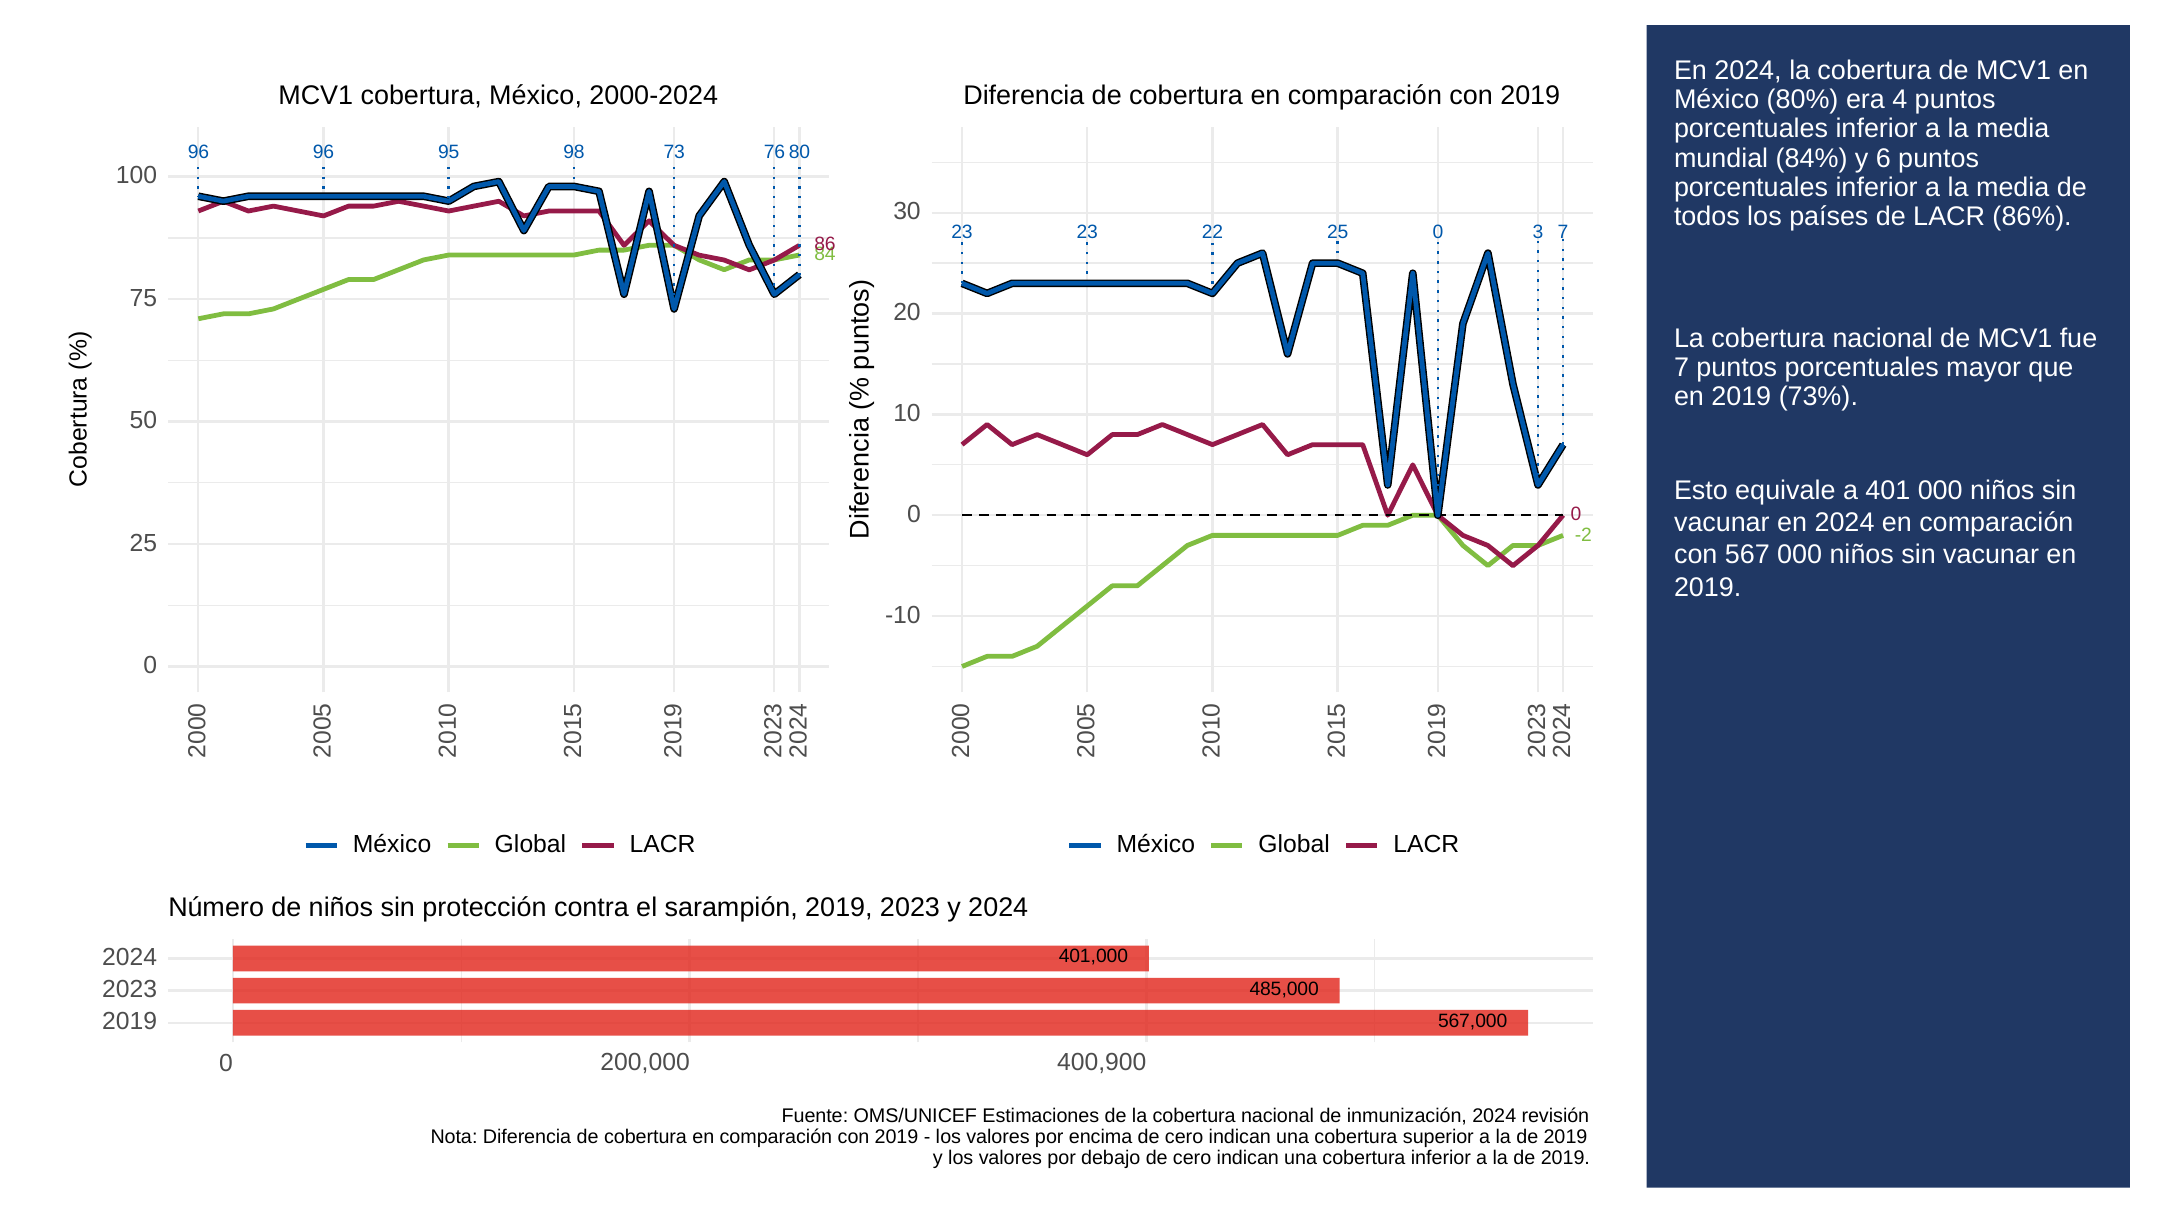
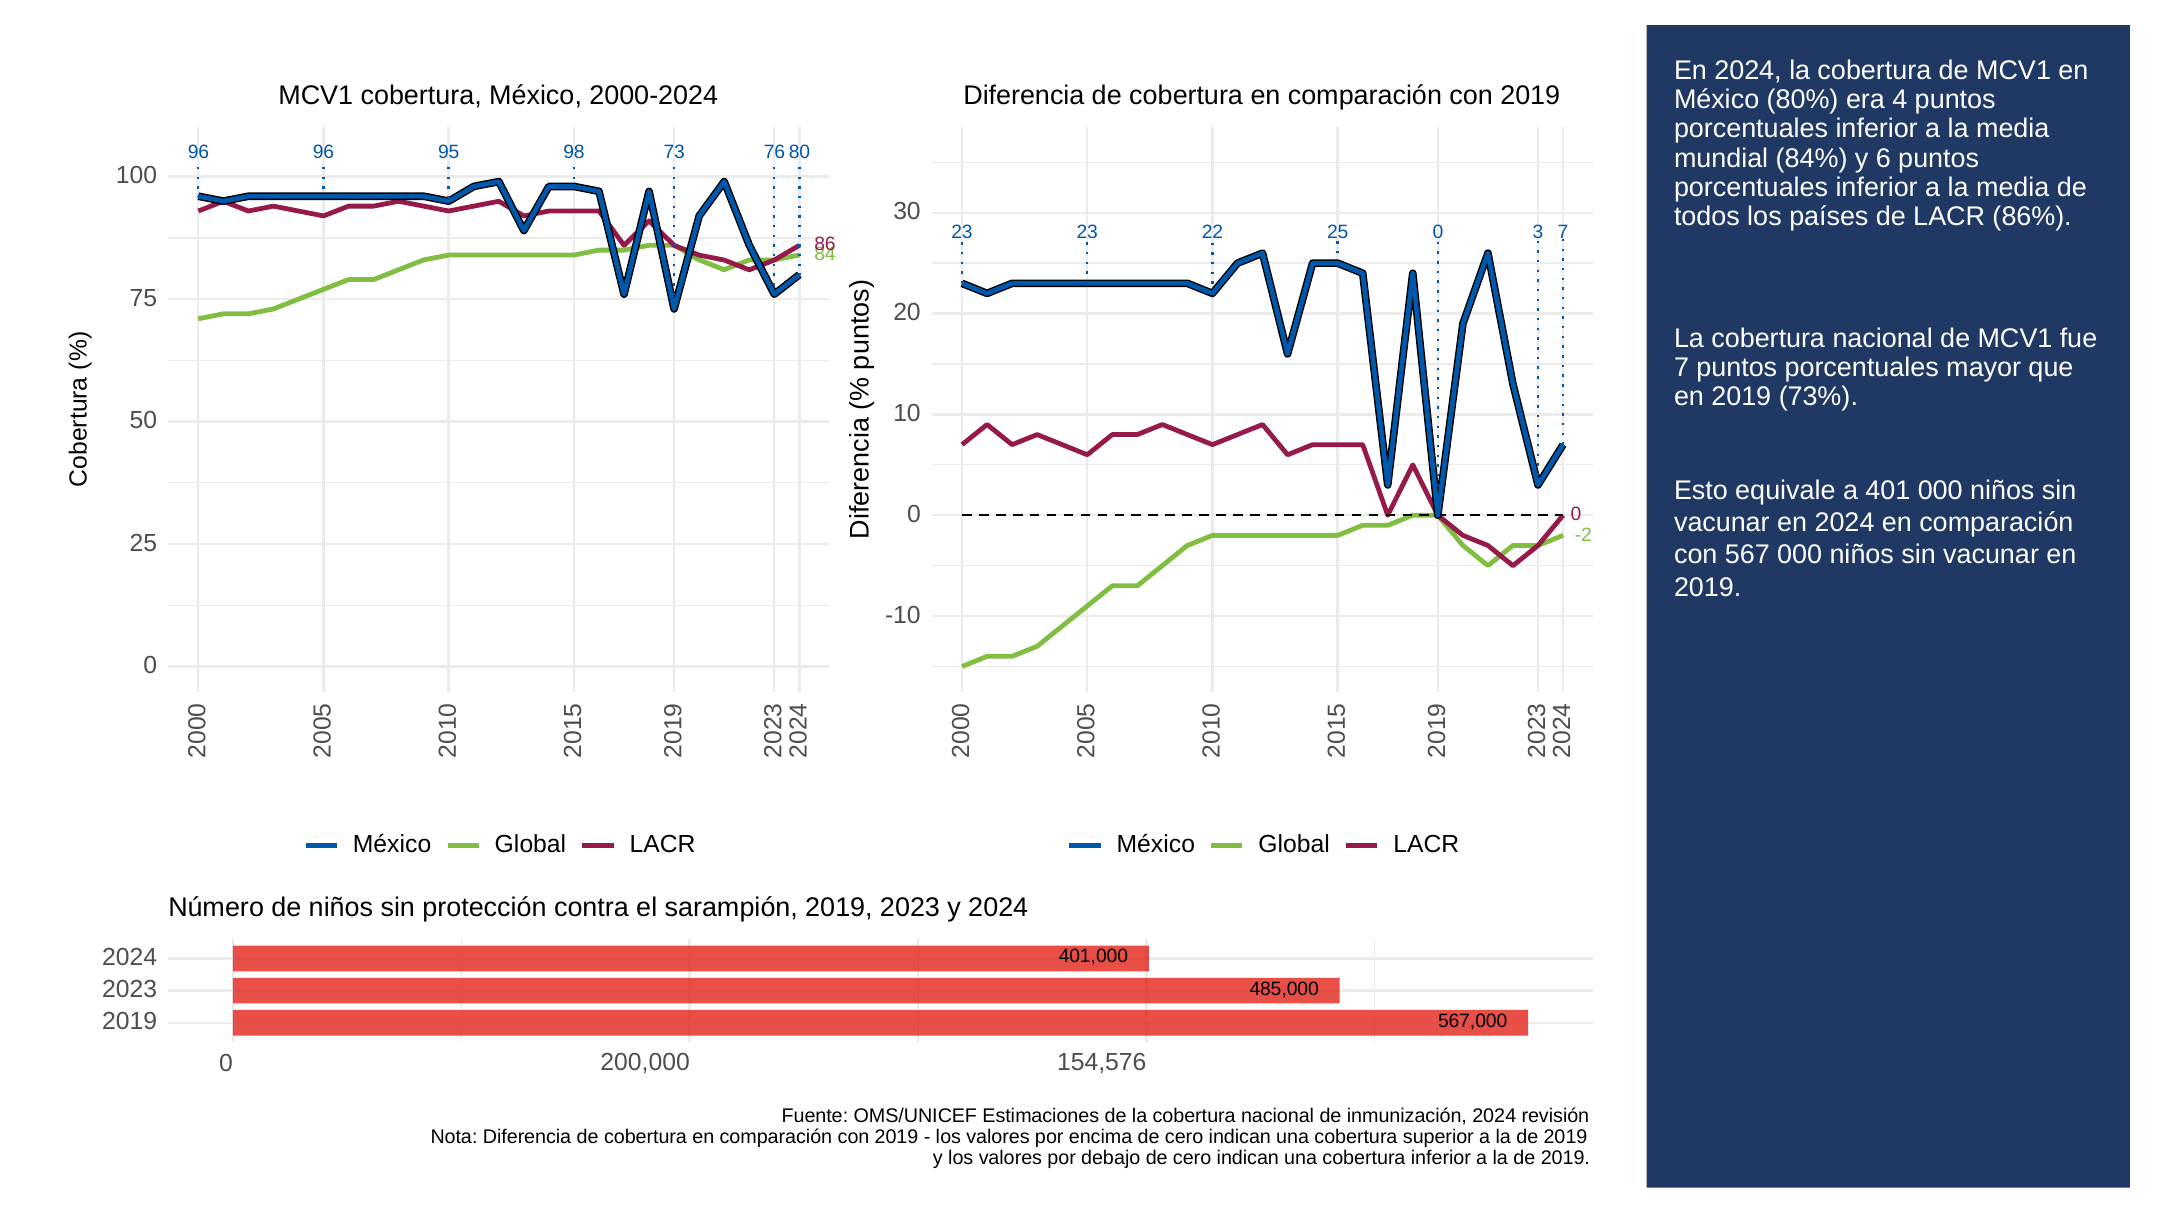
400,900: 400,900 -> 154,576
